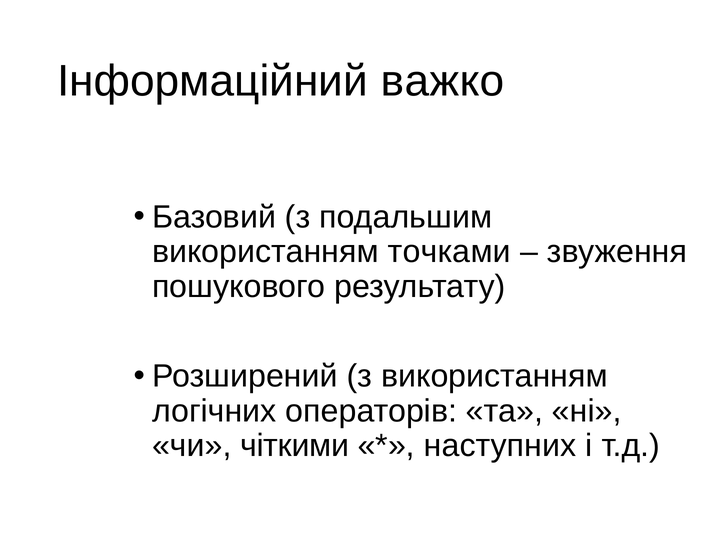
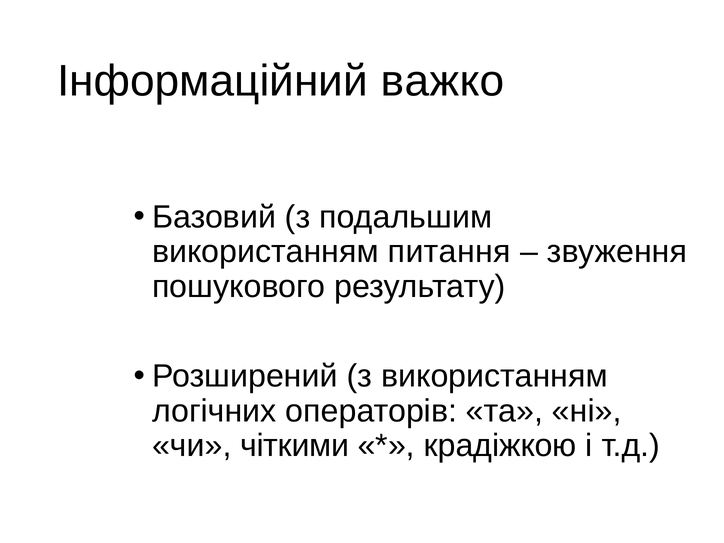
точками: точками -> питання
наступних: наступних -> крадіжкою
